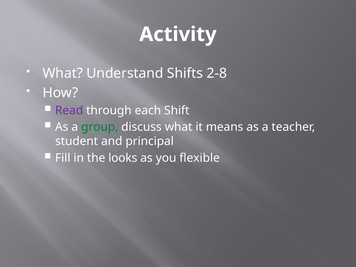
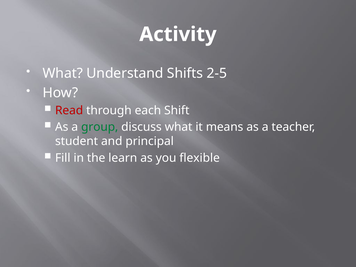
2-8: 2-8 -> 2-5
Read colour: purple -> red
looks: looks -> learn
